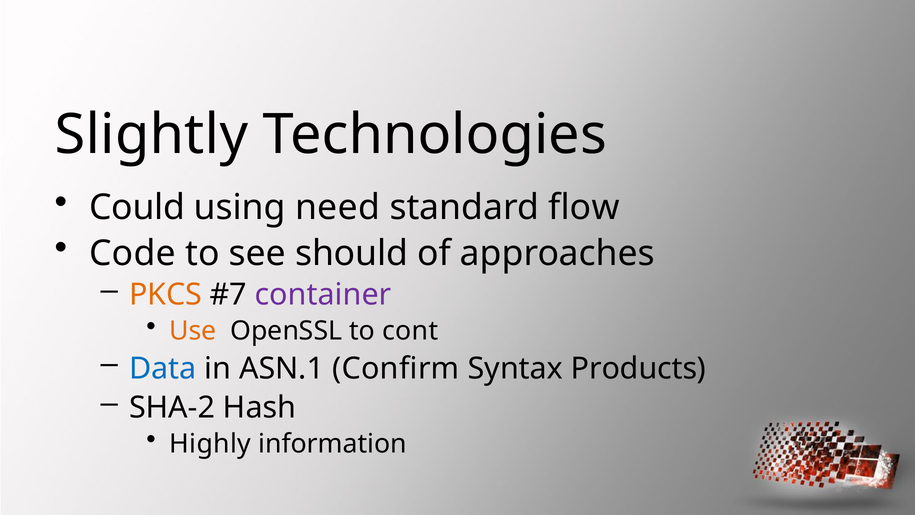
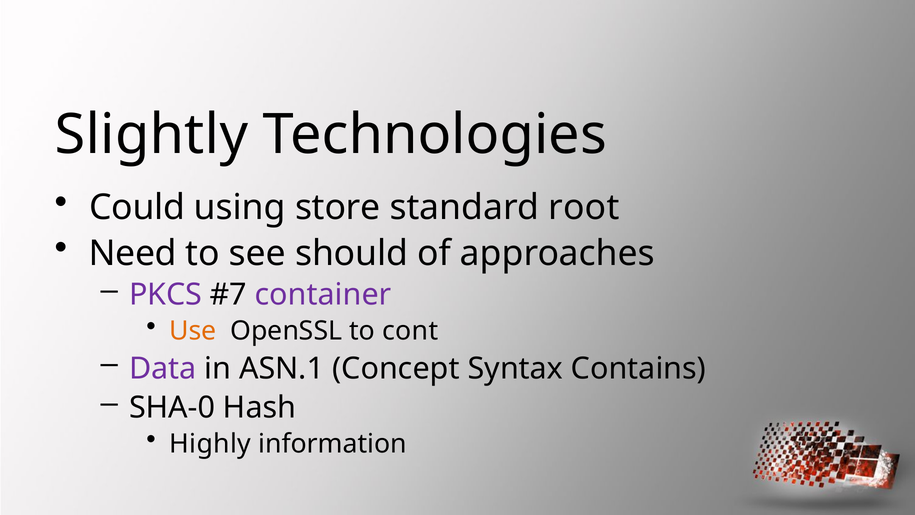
need: need -> store
flow: flow -> root
Code: Code -> Need
PKCS colour: orange -> purple
Data colour: blue -> purple
Confirm: Confirm -> Concept
Products: Products -> Contains
SHA-2: SHA-2 -> SHA-0
